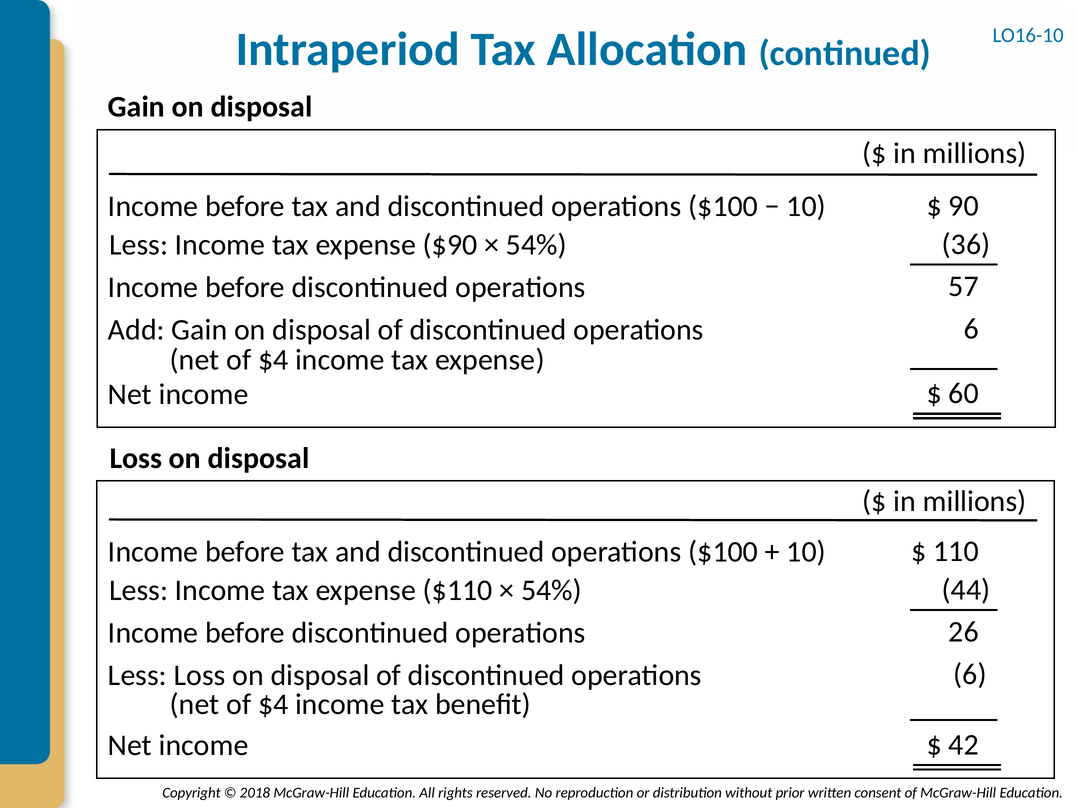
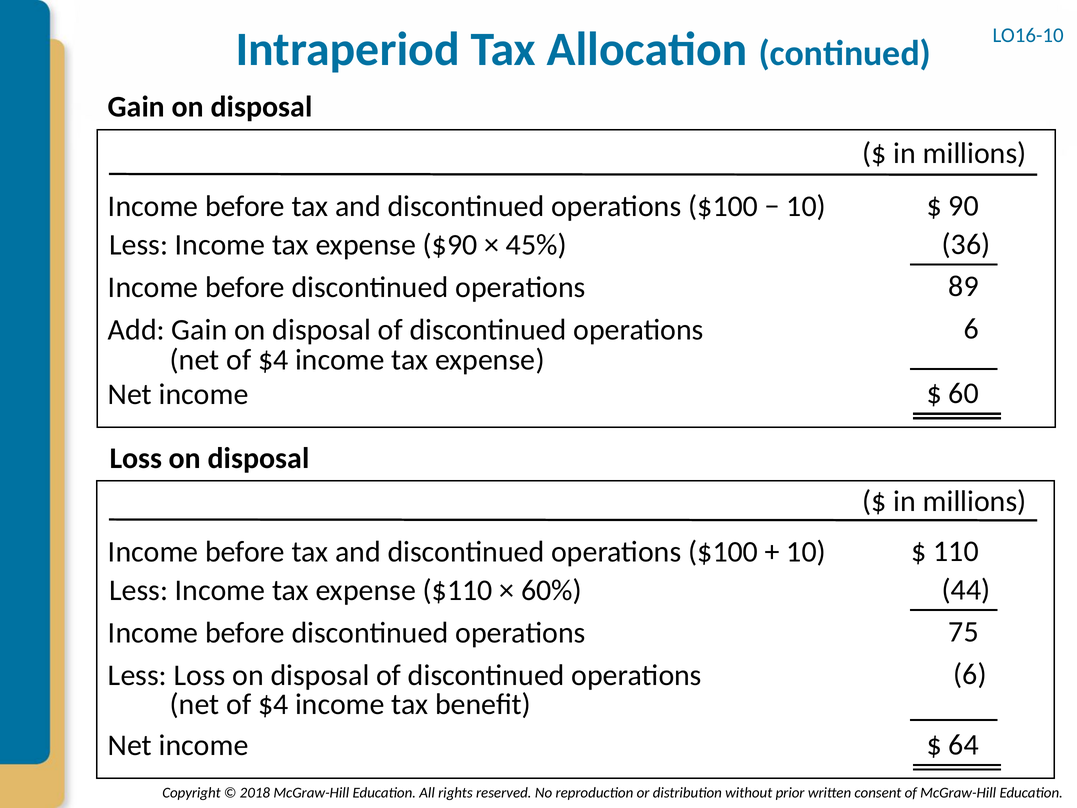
54% at (536, 245): 54% -> 45%
57: 57 -> 89
54% at (551, 590): 54% -> 60%
26: 26 -> 75
42: 42 -> 64
